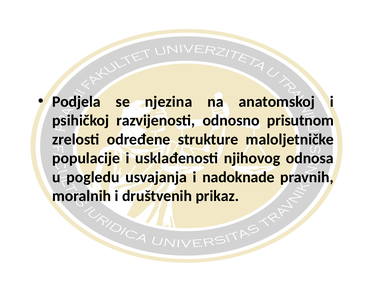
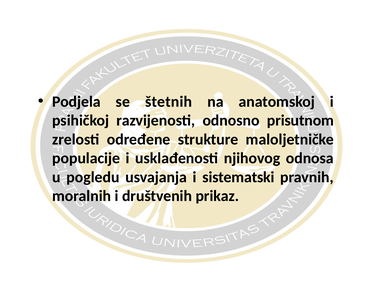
njezina: njezina -> štetnih
nadoknade: nadoknade -> sistematski
